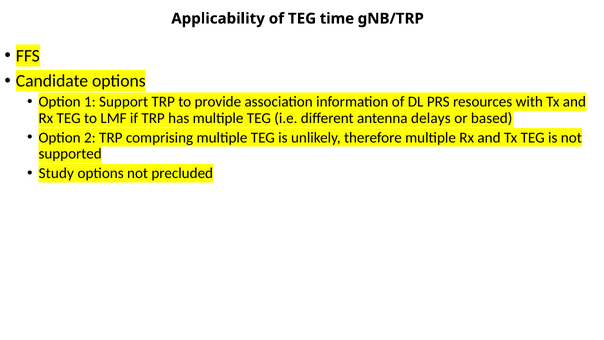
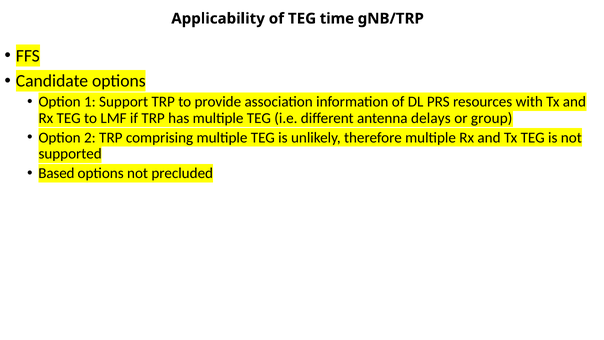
based: based -> group
Study: Study -> Based
